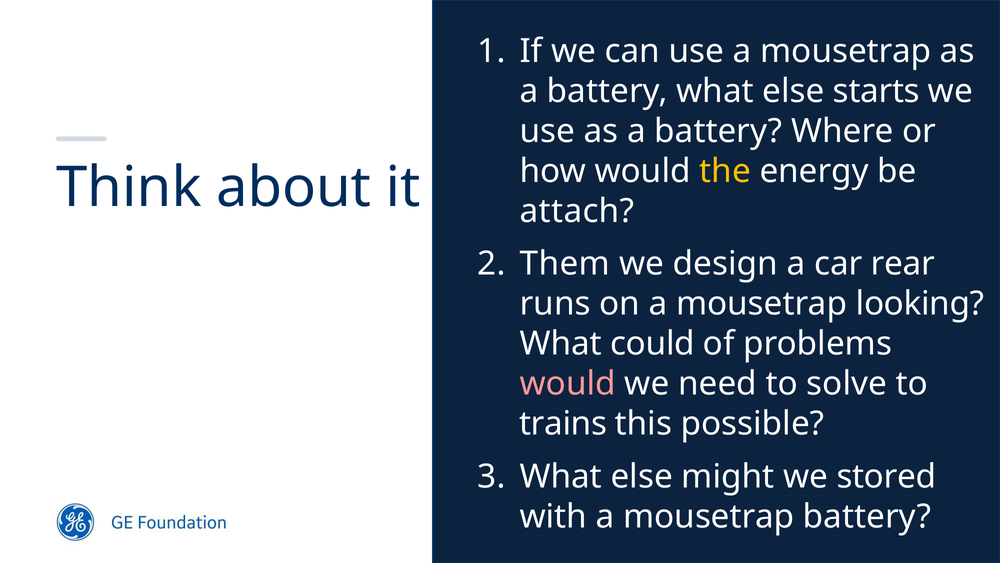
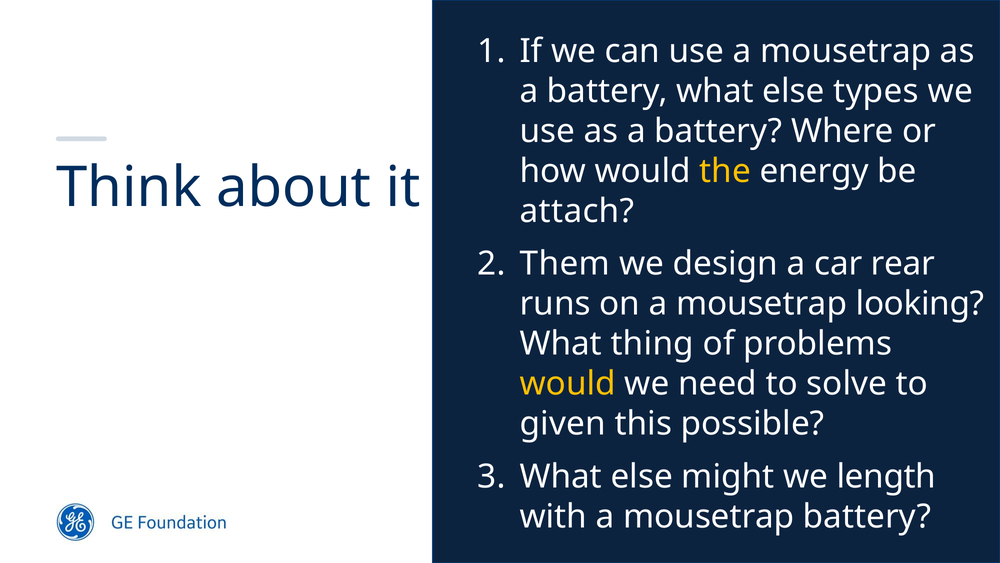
starts: starts -> types
could: could -> thing
would at (568, 384) colour: pink -> yellow
trains: trains -> given
stored: stored -> length
